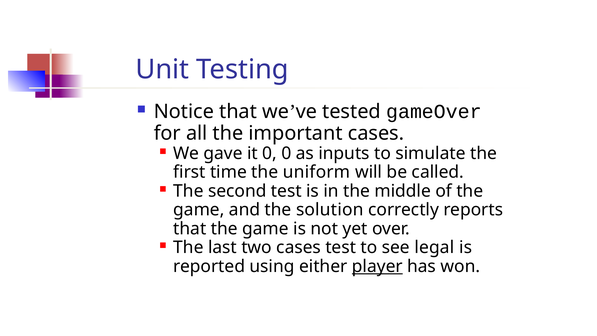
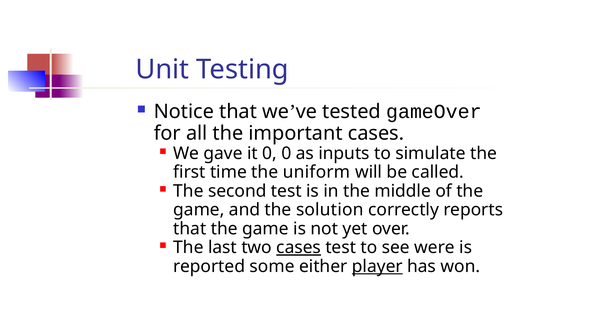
cases at (299, 247) underline: none -> present
legal: legal -> were
using: using -> some
